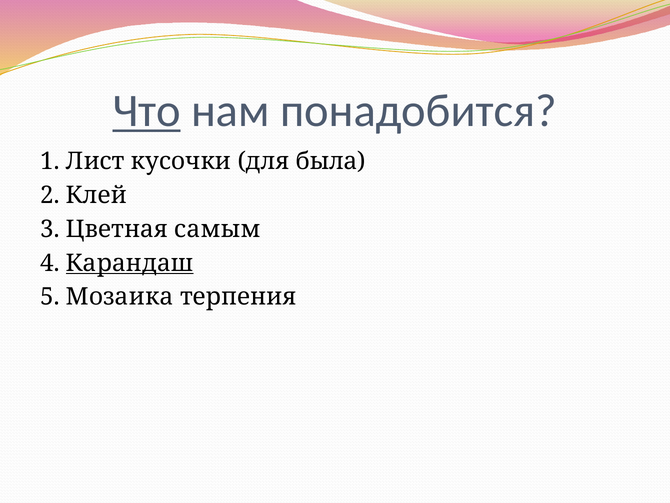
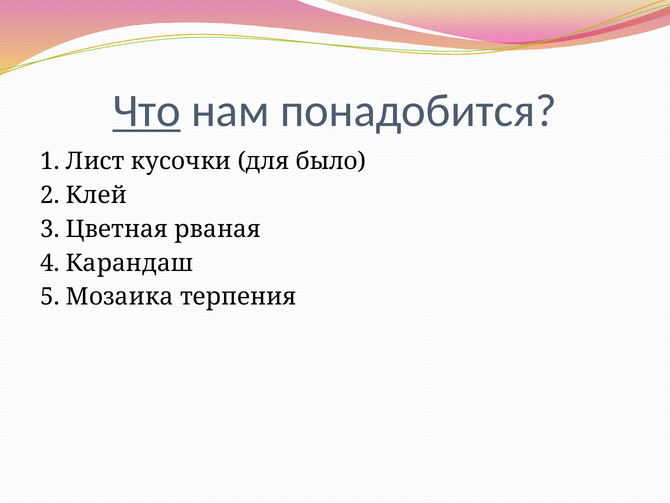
была: была -> было
самым: самым -> рваная
Карандаш underline: present -> none
